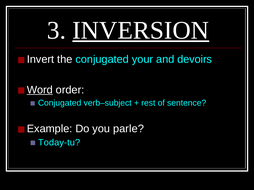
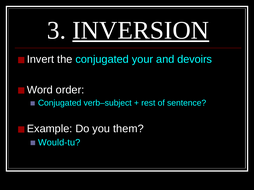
Word underline: present -> none
parle: parle -> them
Today-tu: Today-tu -> Would-tu
